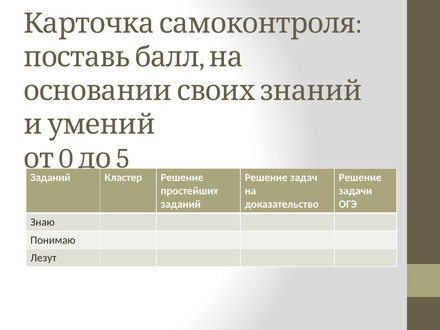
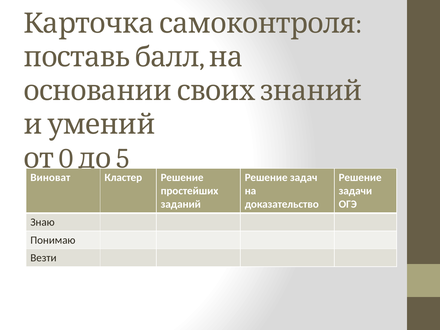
Заданий at (50, 178): Заданий -> Виноват
Лезут: Лезут -> Везти
